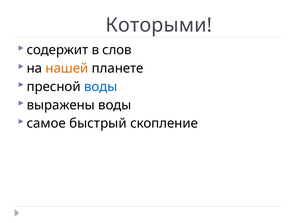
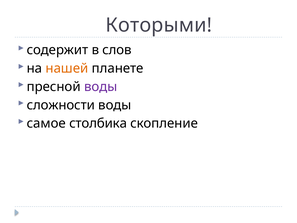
воды at (101, 87) colour: blue -> purple
выражены: выражены -> сложности
быстрый: быстрый -> столбика
